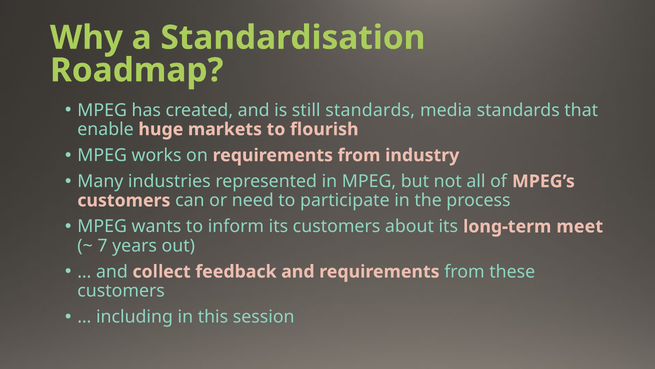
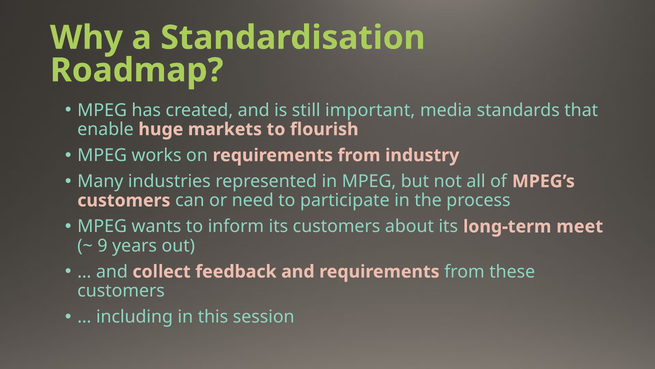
still standards: standards -> important
7: 7 -> 9
